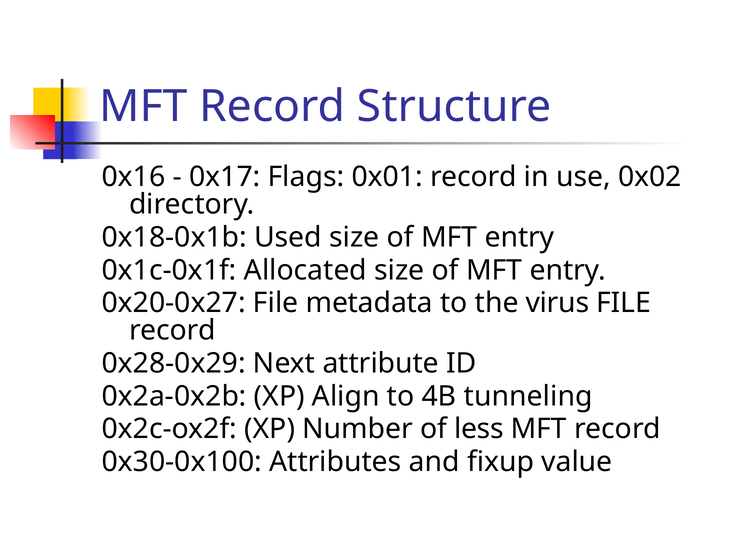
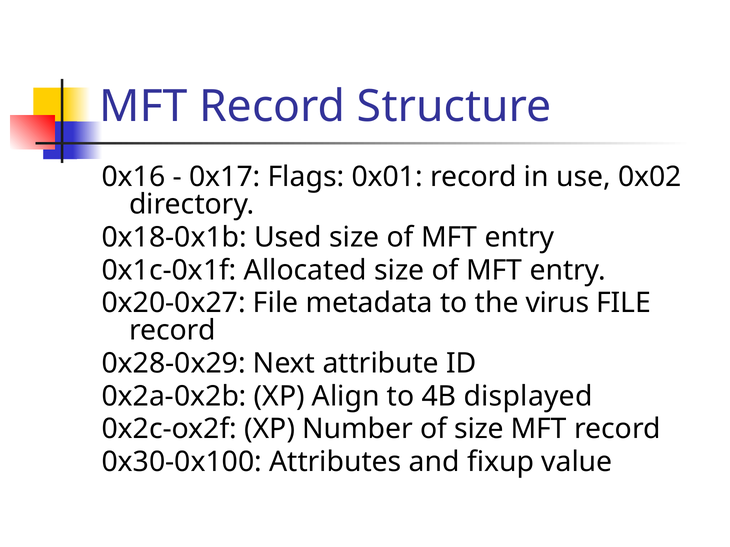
tunneling: tunneling -> displayed
of less: less -> size
